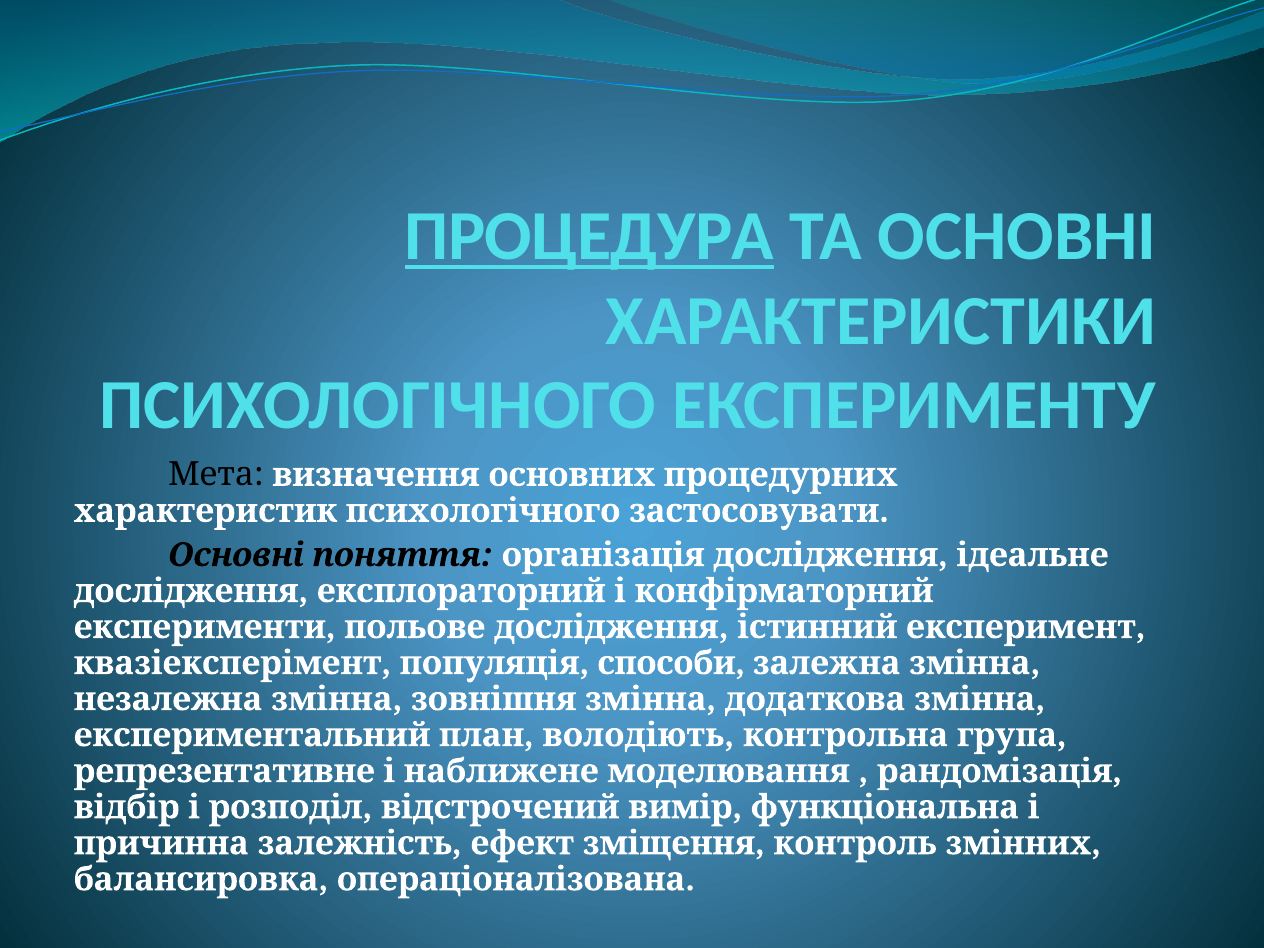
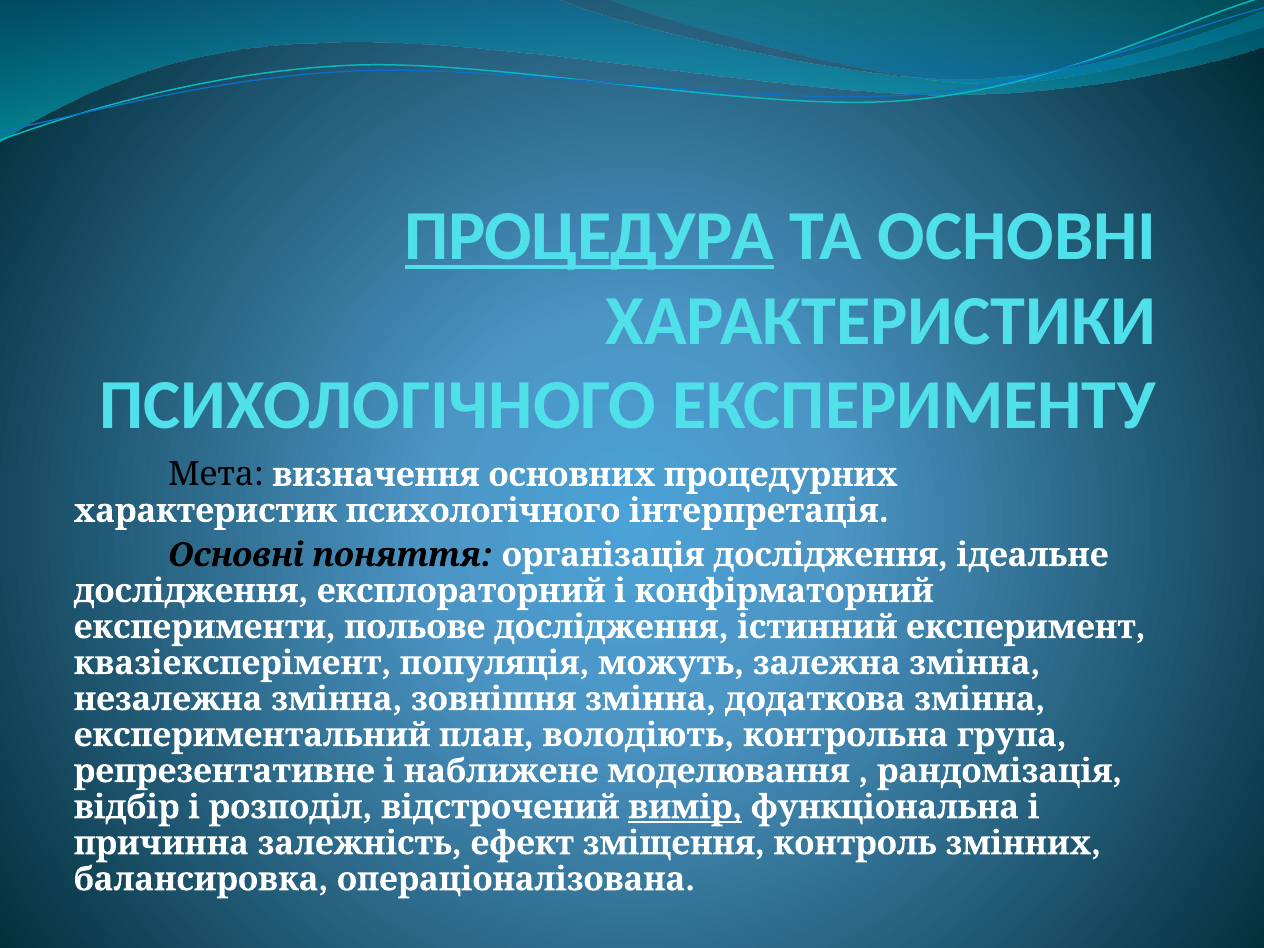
застосовувати: застосовувати -> інтерпретація
способи: способи -> можуть
вимір underline: none -> present
